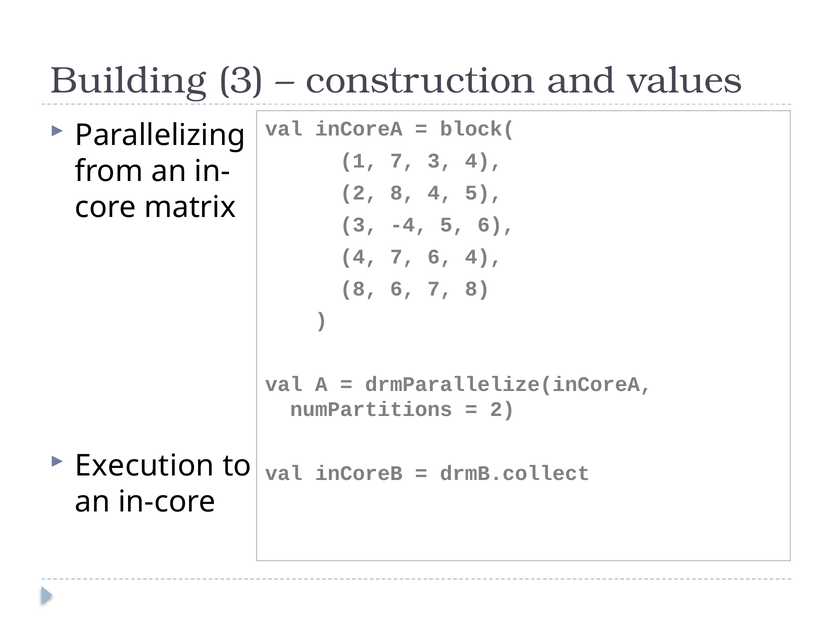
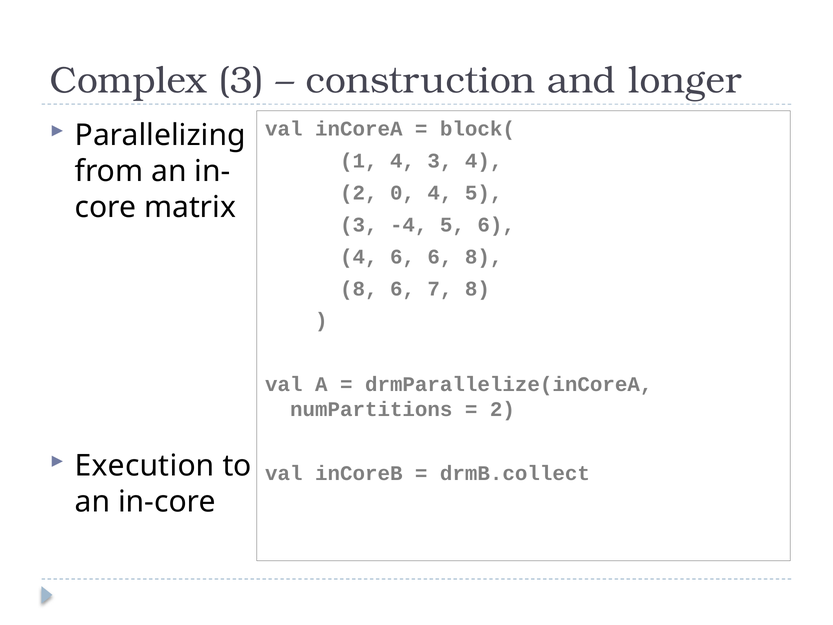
Building: Building -> Complex
values: values -> longer
1 7: 7 -> 4
2 8: 8 -> 0
4 7: 7 -> 6
4 at (484, 257): 4 -> 8
